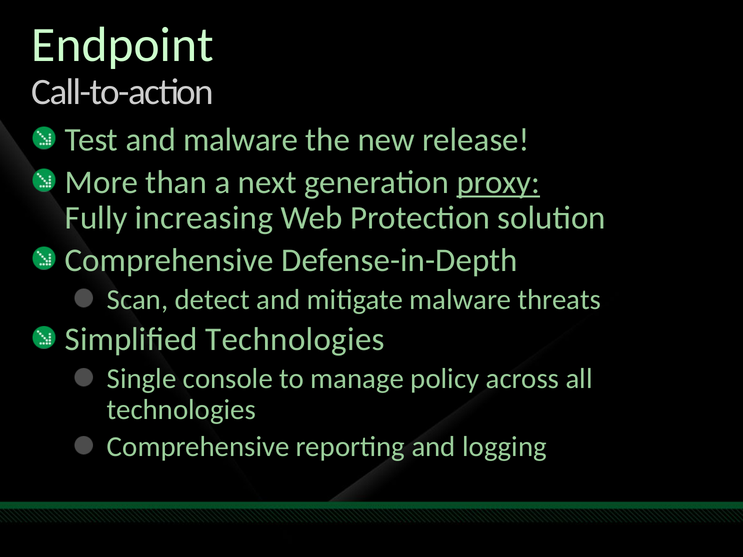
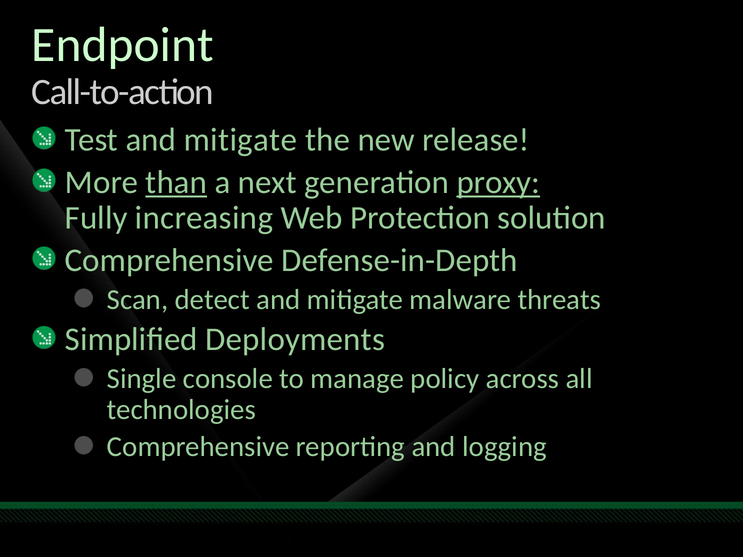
Test and malware: malware -> mitigate
than underline: none -> present
Simplified Technologies: Technologies -> Deployments
